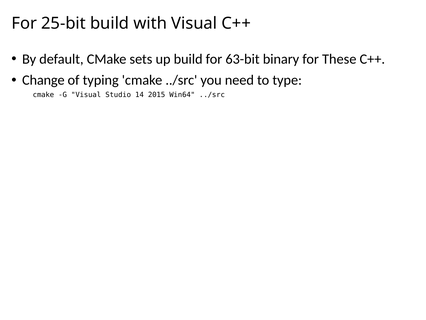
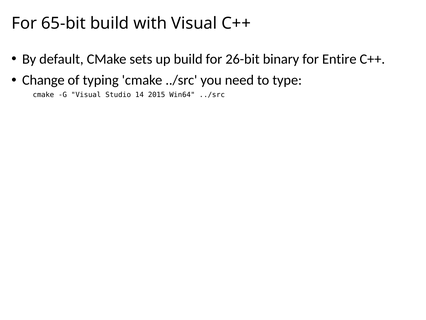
25-bit: 25-bit -> 65-bit
63-bit: 63-bit -> 26-bit
These: These -> Entire
